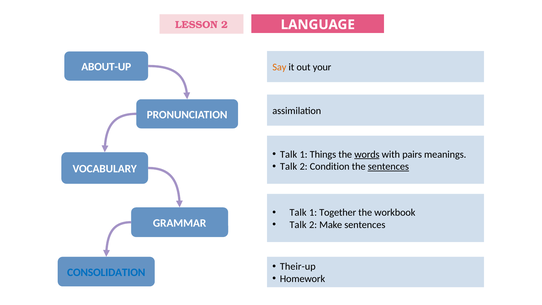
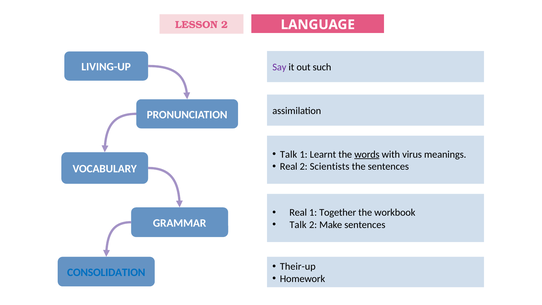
ABOUT-UP: ABOUT-UP -> LIVING-UP
Say colour: orange -> purple
your: your -> such
Things: Things -> Learnt
pairs: pairs -> virus
Talk at (289, 167): Talk -> Real
Condition: Condition -> Scientists
sentences at (388, 167) underline: present -> none
Talk at (298, 213): Talk -> Real
